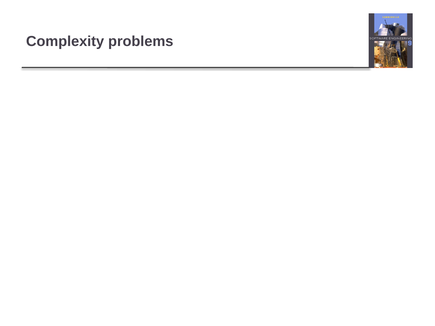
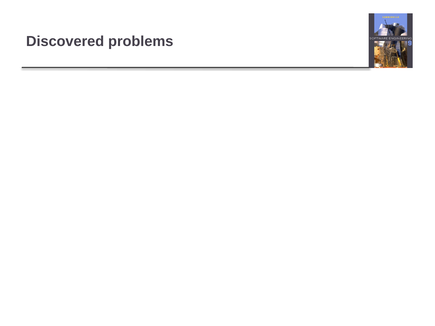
Complexity: Complexity -> Discovered
